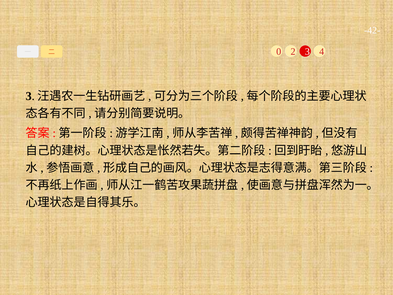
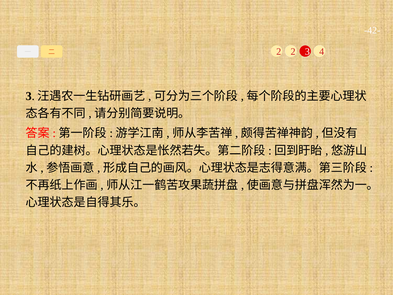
0 at (279, 52): 0 -> 2
